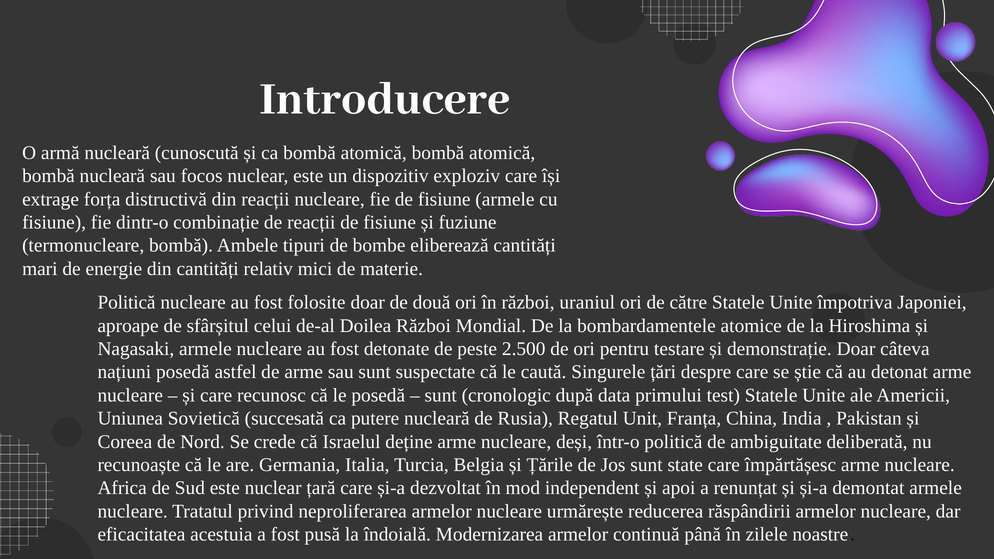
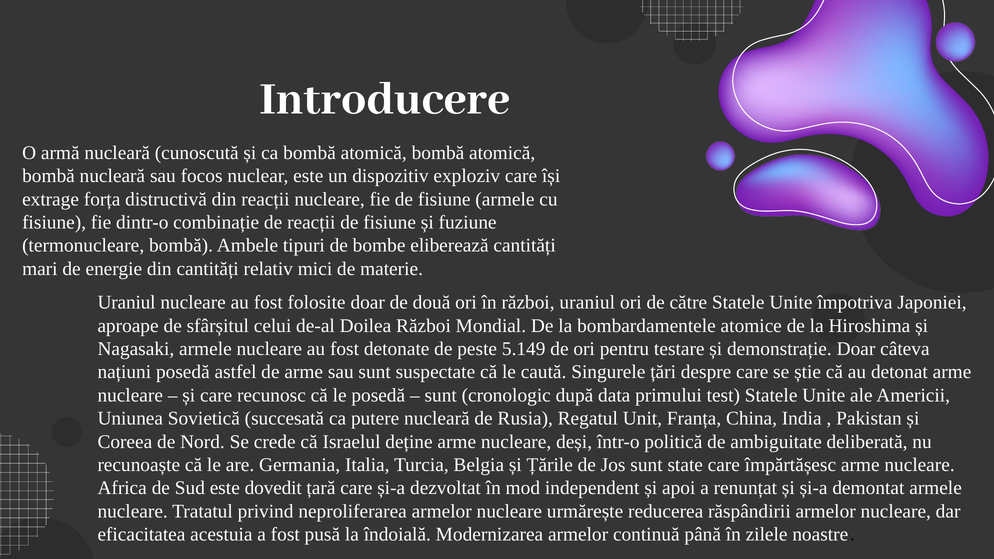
Politică at (127, 303): Politică -> Uraniul
2.500: 2.500 -> 5.149
este nuclear: nuclear -> dovedit
